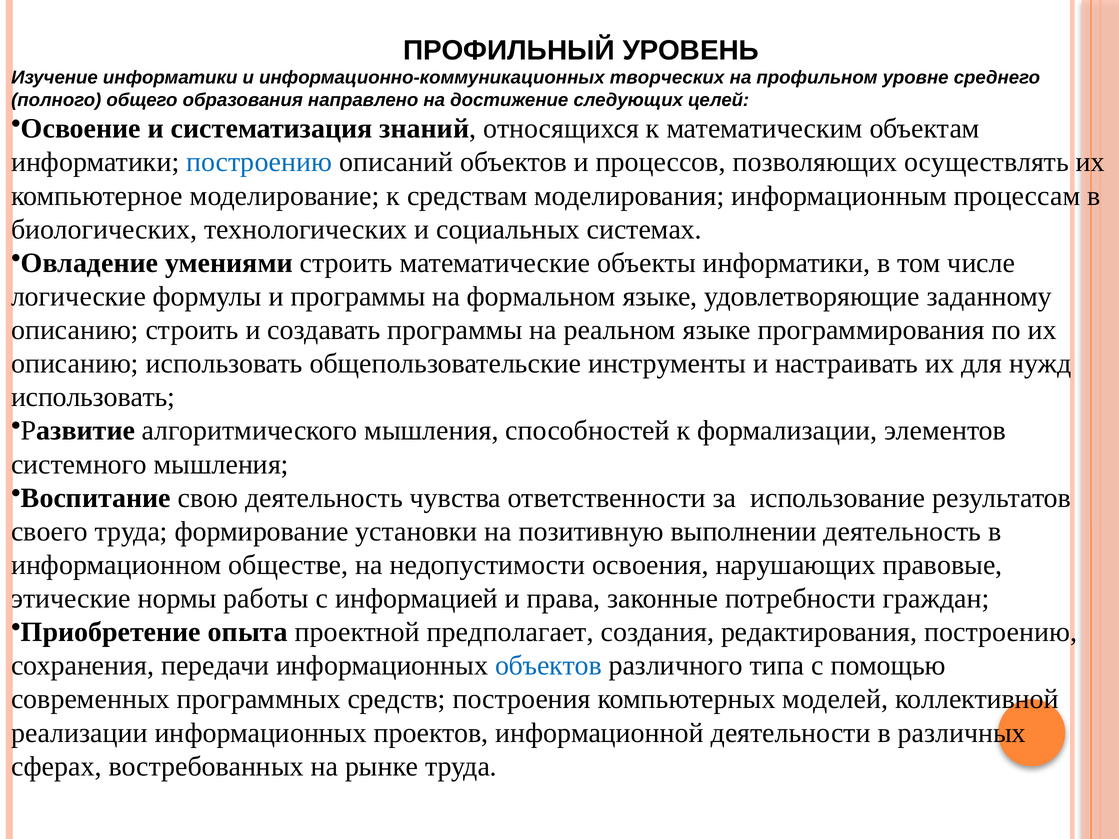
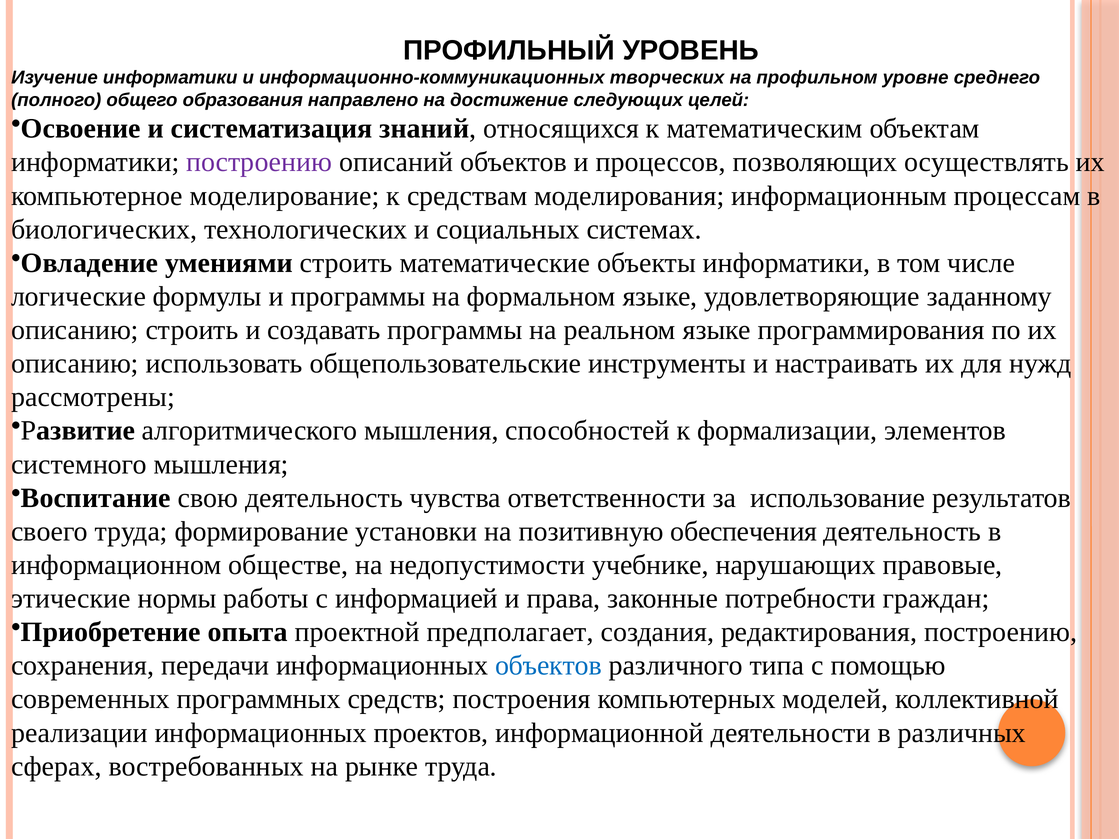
построению at (259, 162) colour: blue -> purple
использовать at (93, 397): использовать -> рассмотрены
выполнении: выполнении -> обеспечения
освоения: освоения -> учебнике
